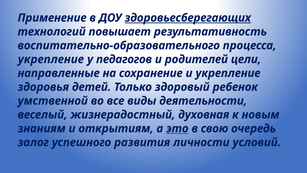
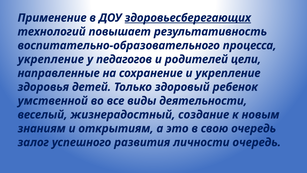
духовная: духовная -> создание
это underline: present -> none
личности условий: условий -> очередь
